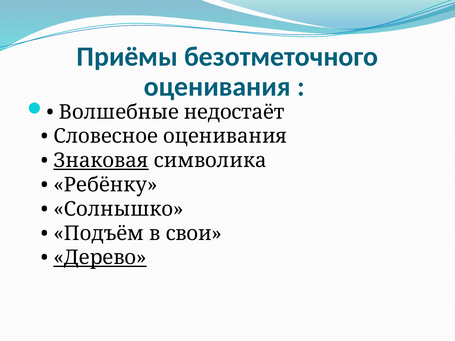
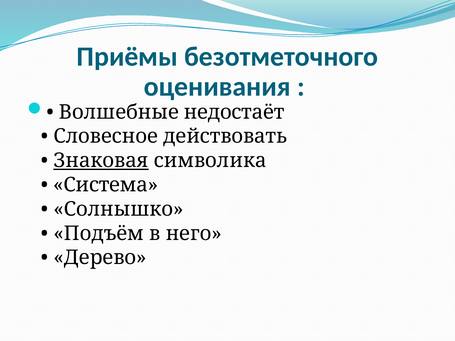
Словесное оценивания: оценивания -> действовать
Ребёнку: Ребёнку -> Система
свои: свои -> него
Дерево underline: present -> none
